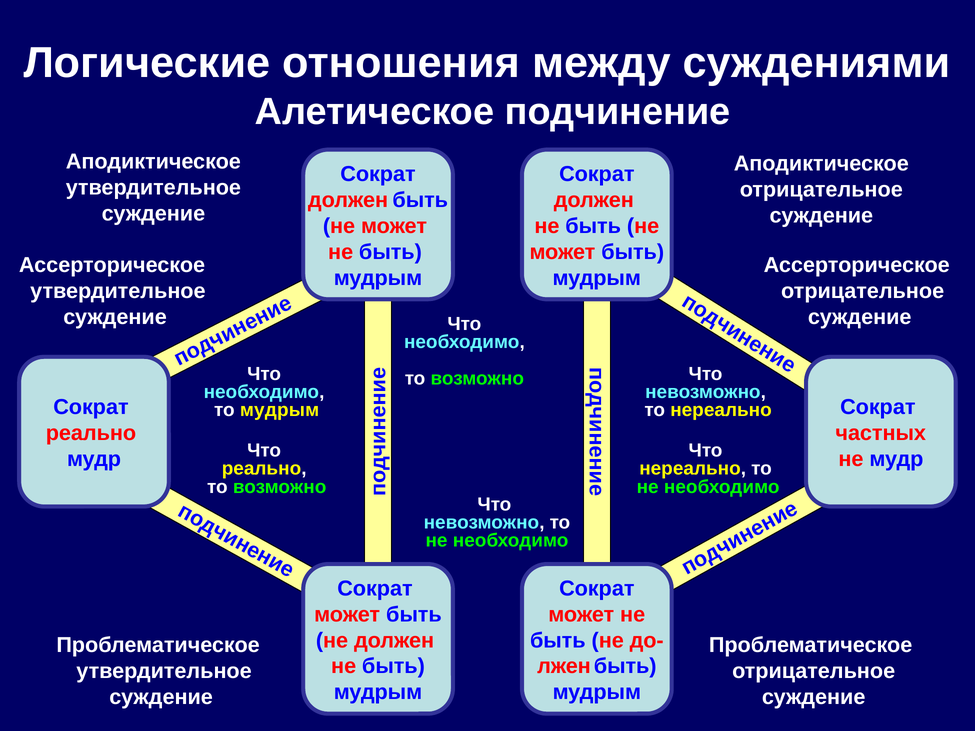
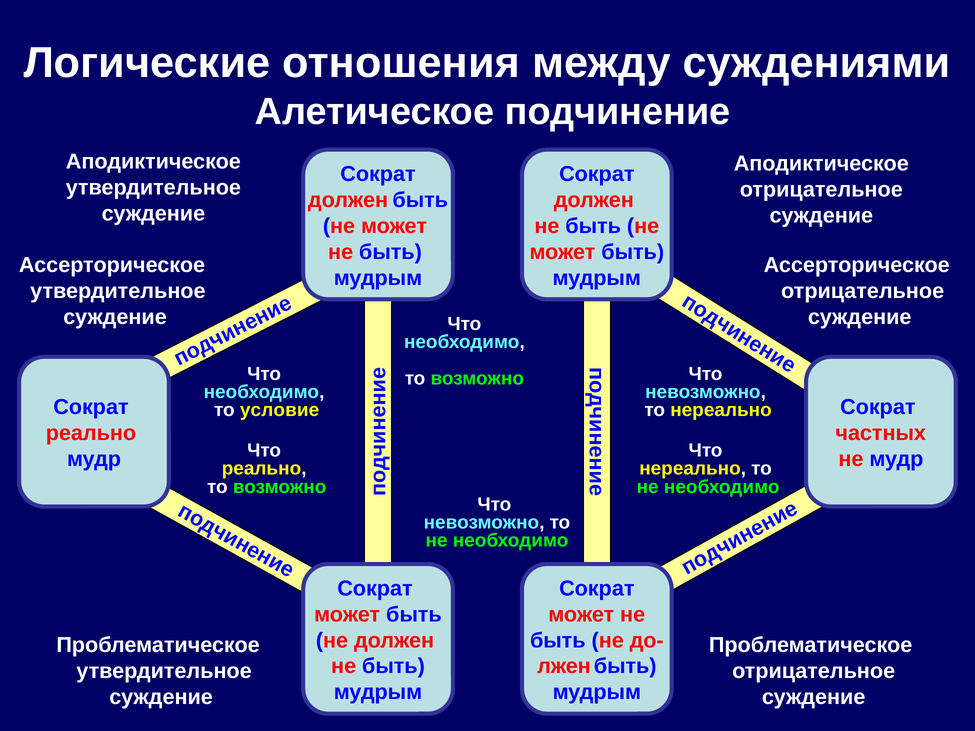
то мудрым: мудрым -> условие
